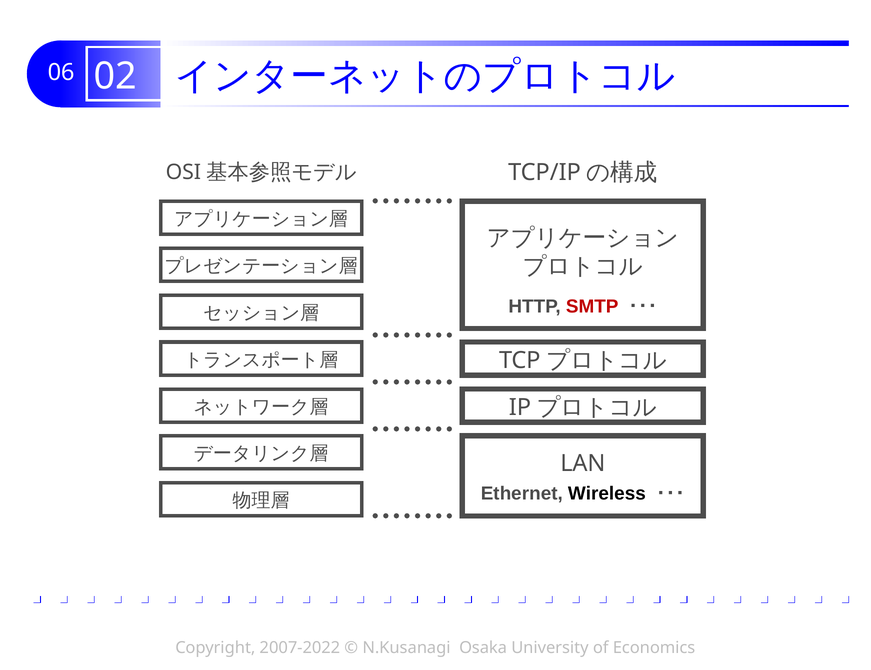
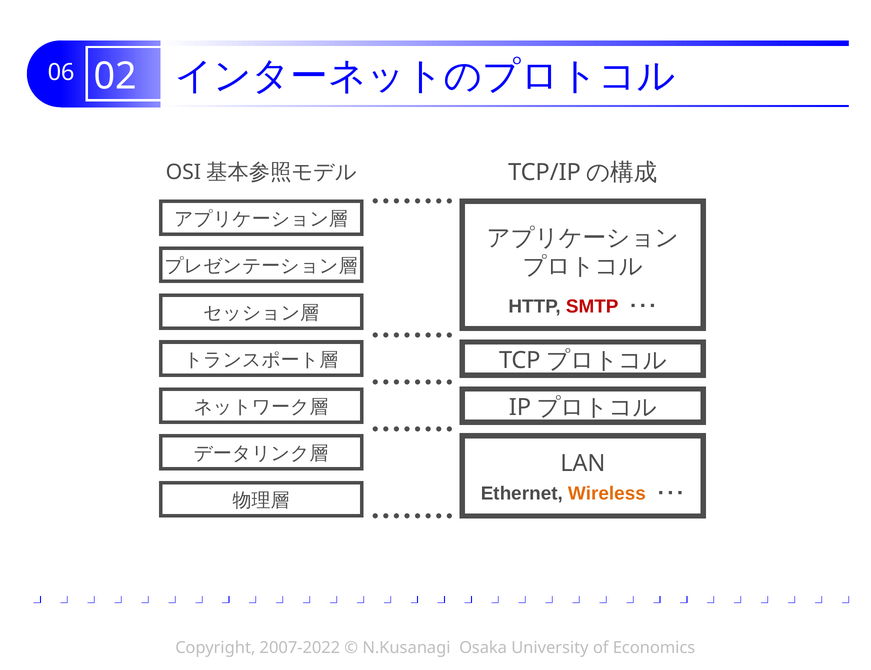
Wireless colour: black -> orange
